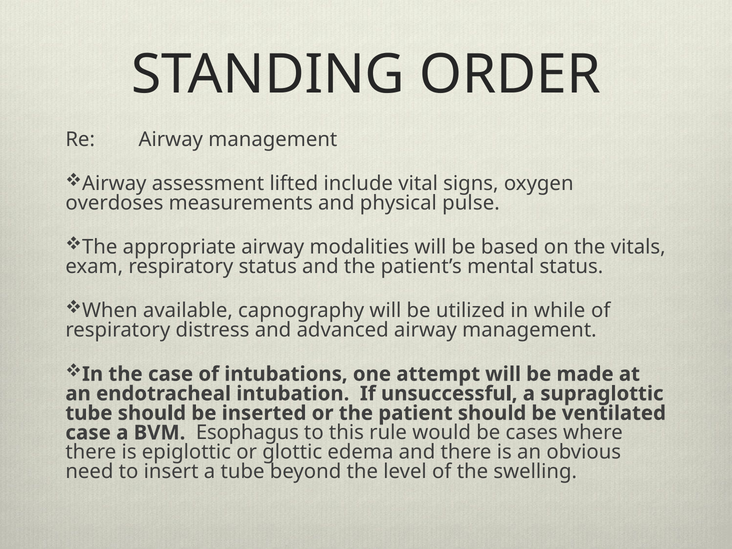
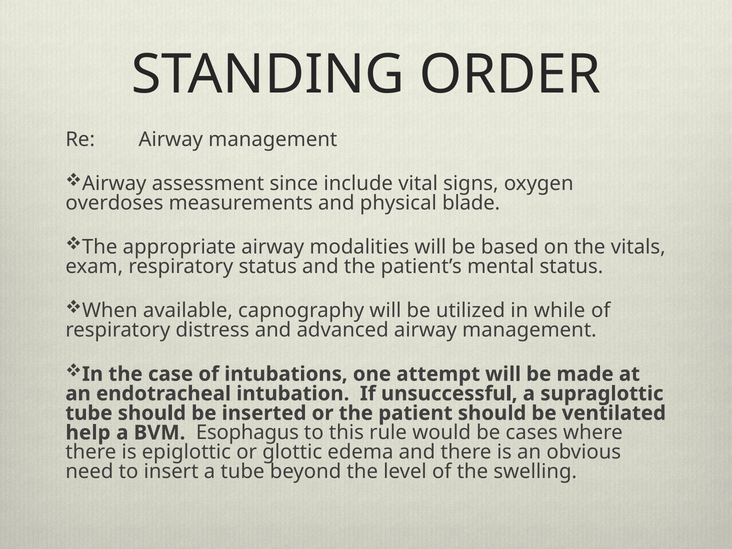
lifted: lifted -> since
pulse: pulse -> blade
case at (88, 433): case -> help
